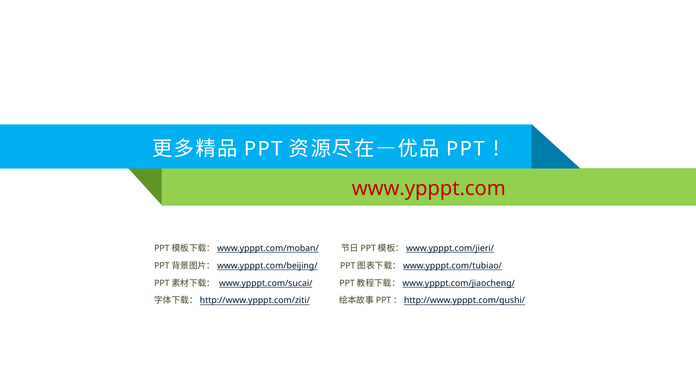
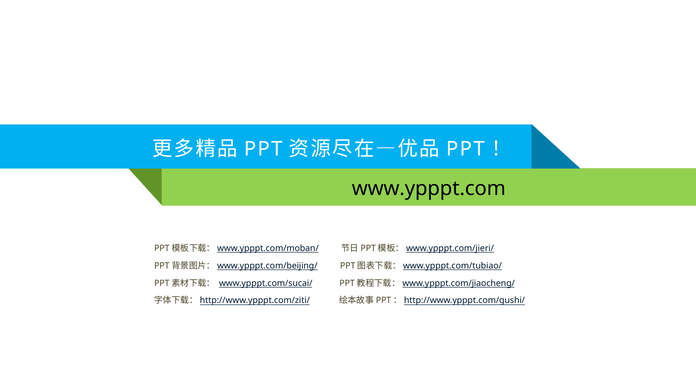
www.ypppt.com colour: red -> black
